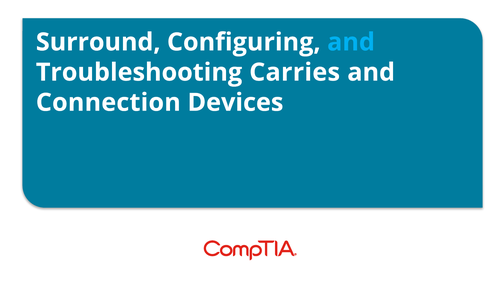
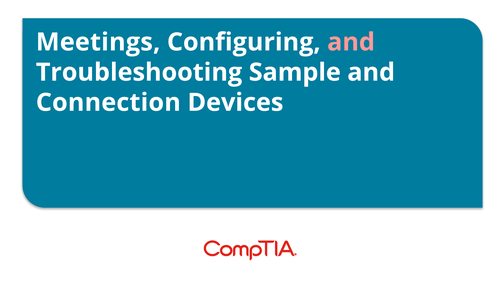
Surround: Surround -> Meetings
and at (351, 42) colour: light blue -> pink
Carries: Carries -> Sample
